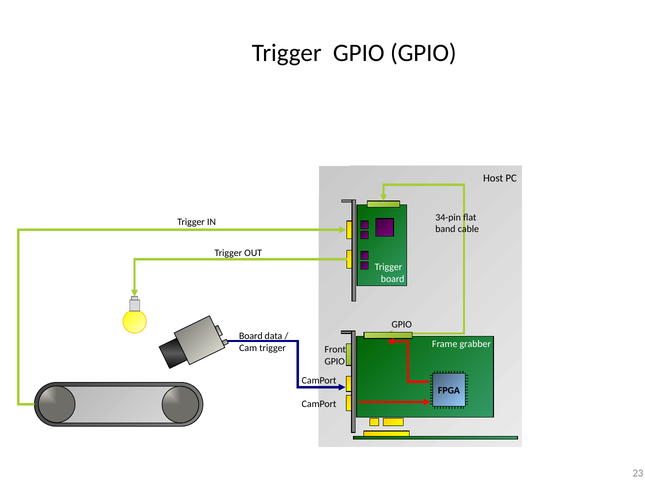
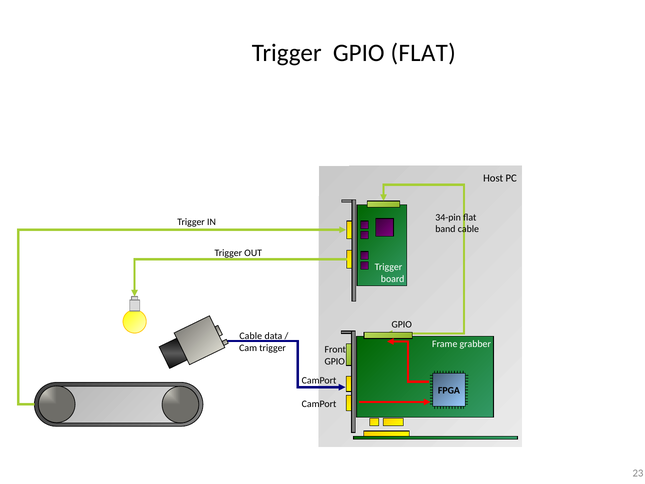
GPIO GPIO: GPIO -> FLAT
Board at (251, 336): Board -> Cable
